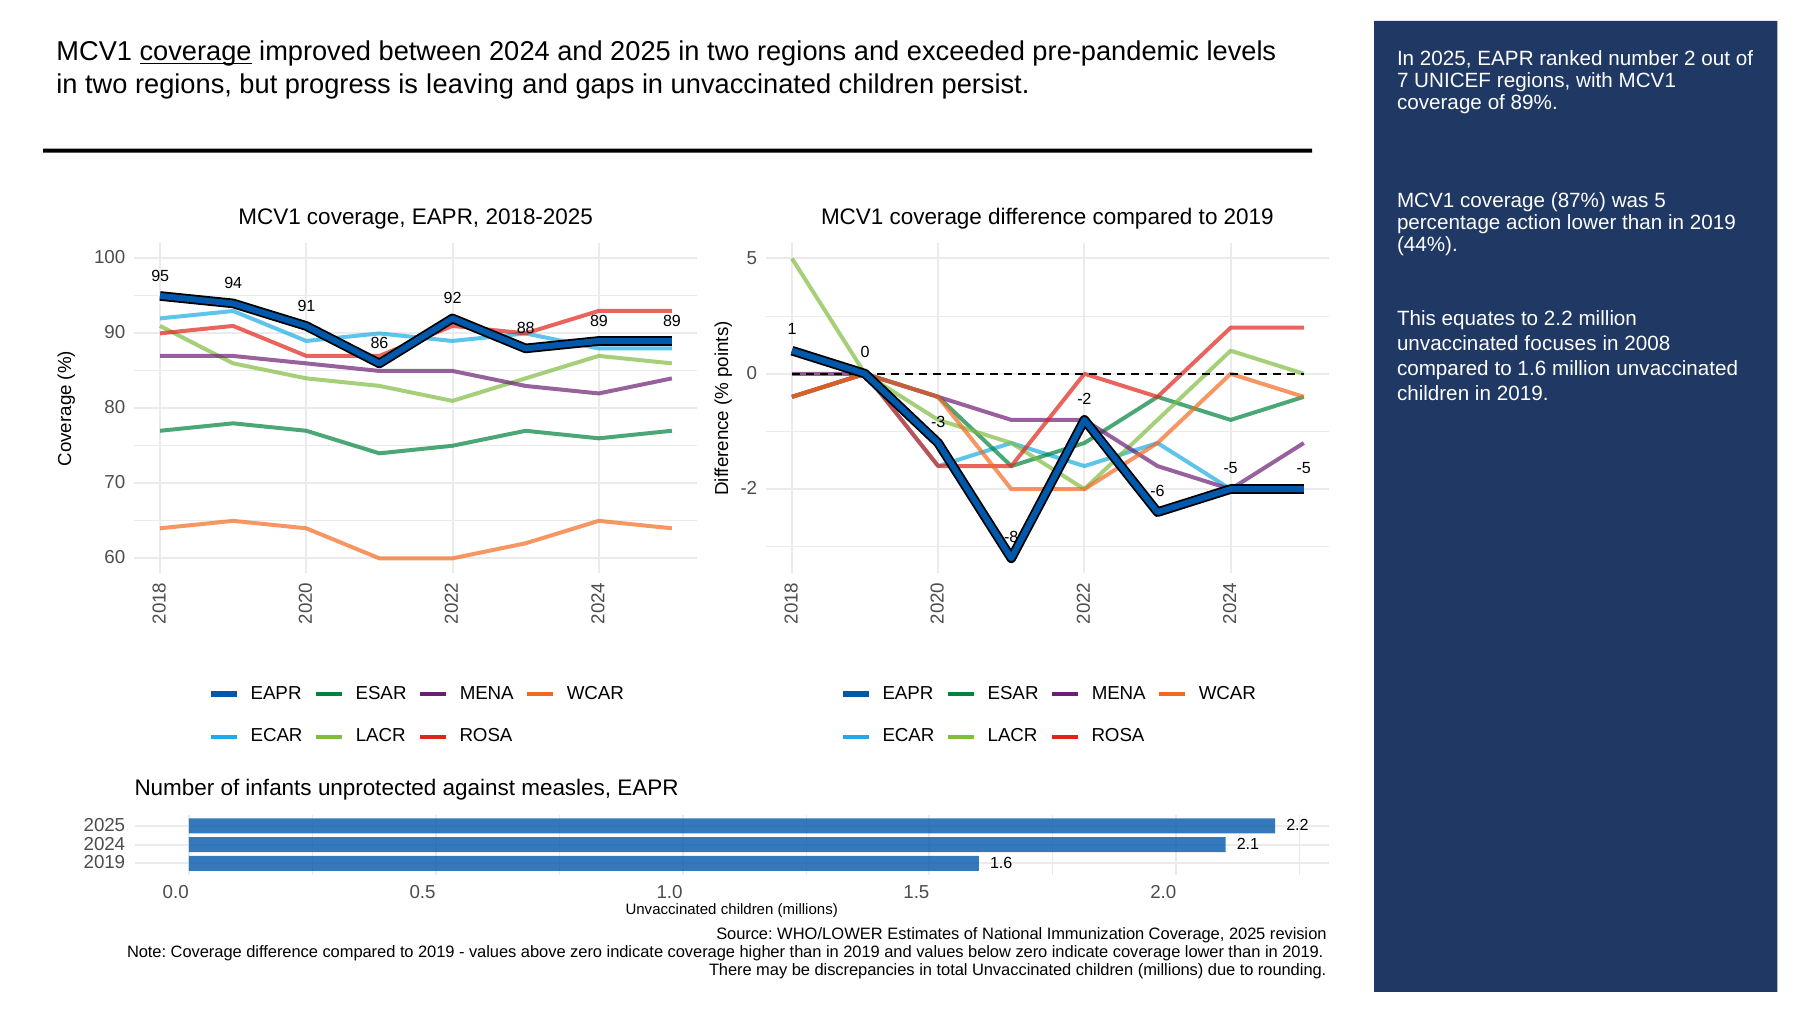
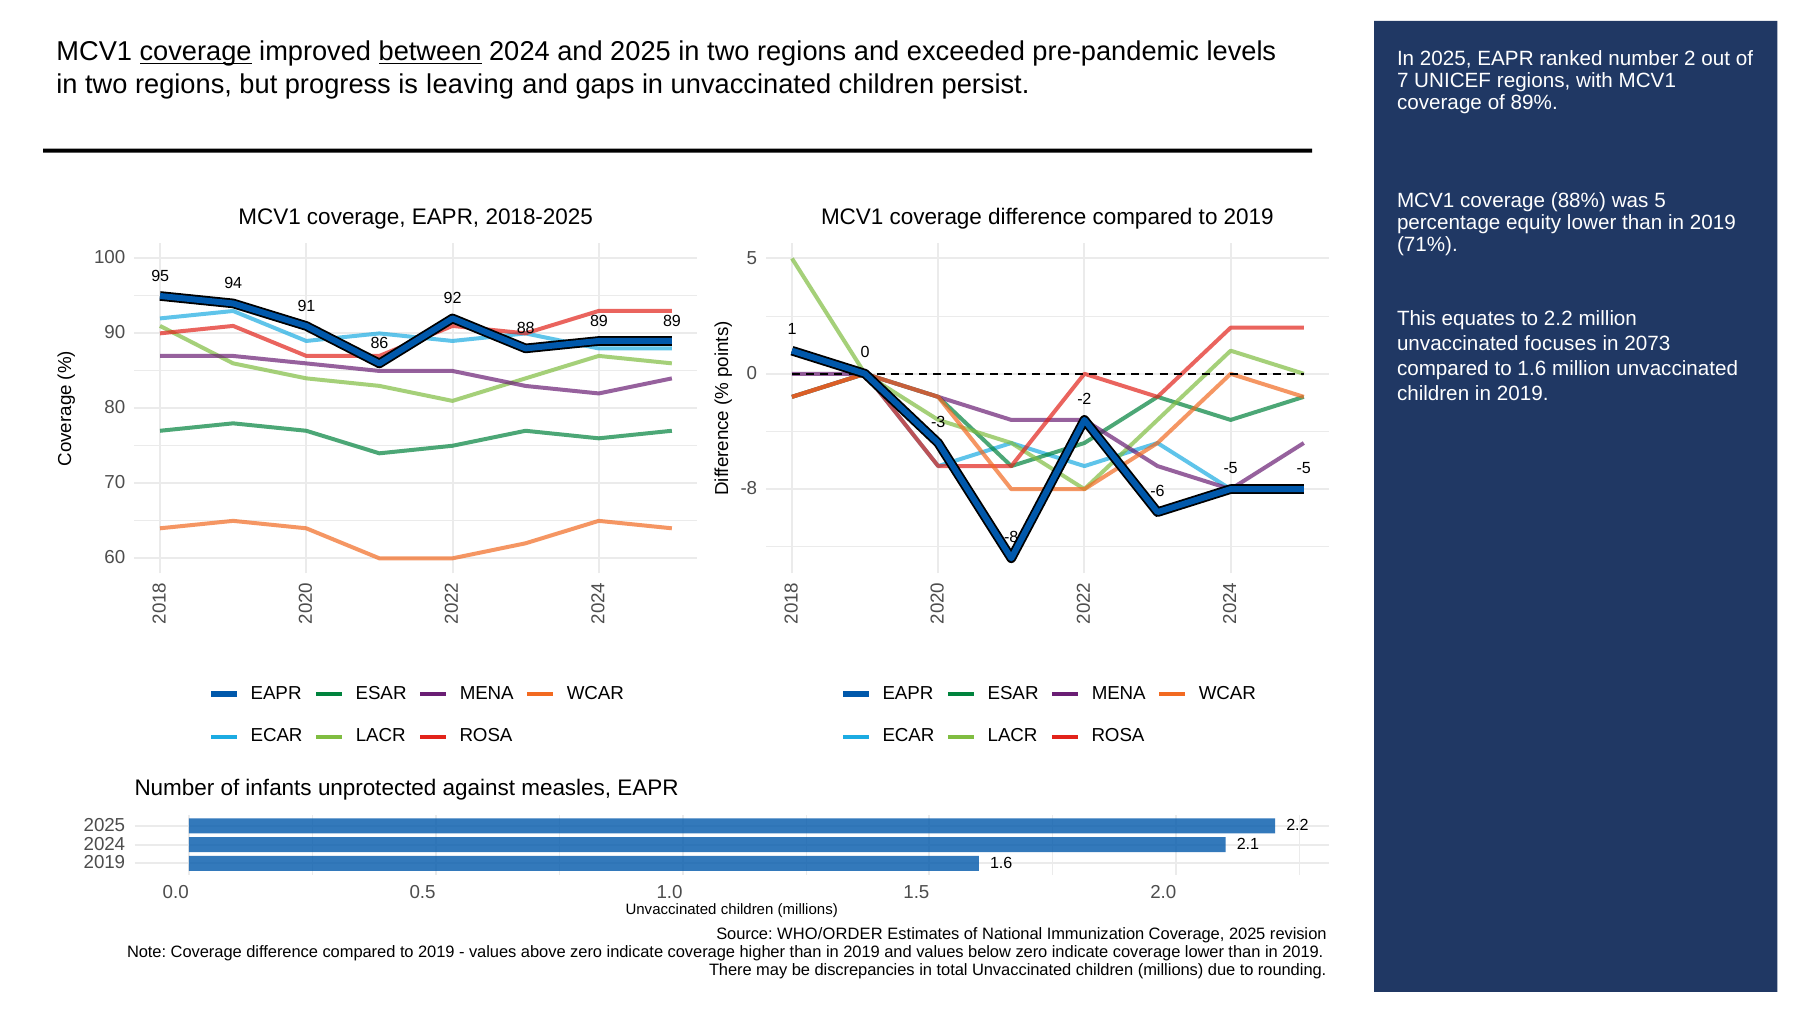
between underline: none -> present
87%: 87% -> 88%
action: action -> equity
44%: 44% -> 71%
2008: 2008 -> 2073
-2 at (749, 488): -2 -> -8
WHO/LOWER: WHO/LOWER -> WHO/ORDER
